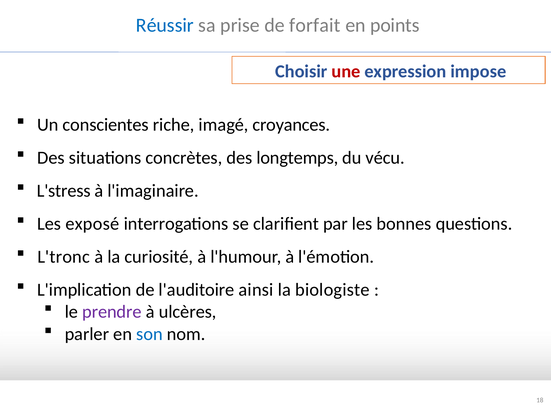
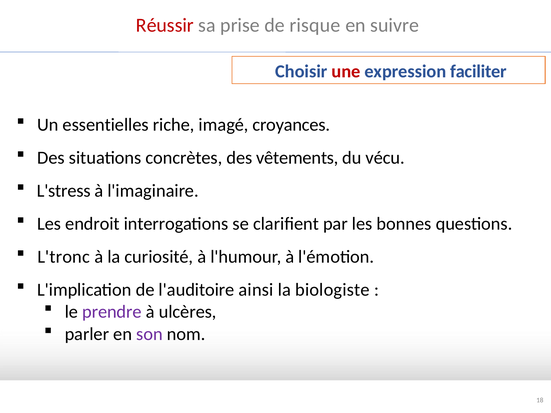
Réussir colour: blue -> red
forfait: forfait -> risque
points: points -> suivre
impose: impose -> faciliter
conscientes: conscientes -> essentielles
longtemps: longtemps -> vêtements
exposé: exposé -> endroit
son colour: blue -> purple
